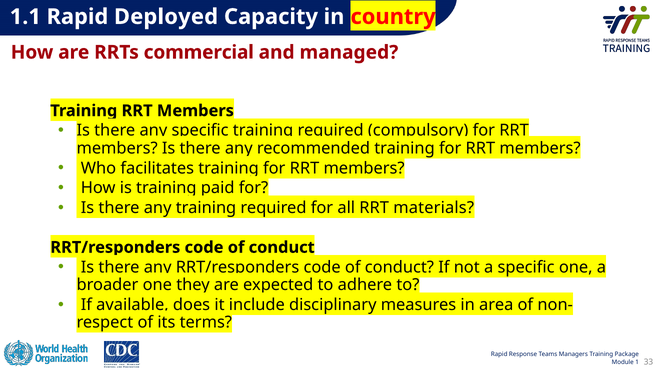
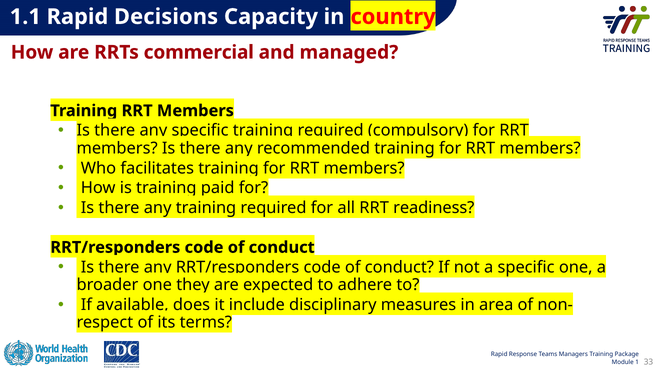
Deployed: Deployed -> Decisions
materials: materials -> readiness
